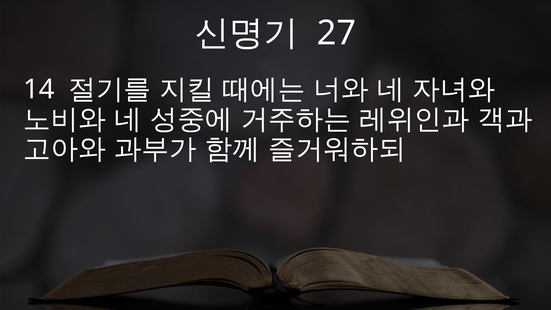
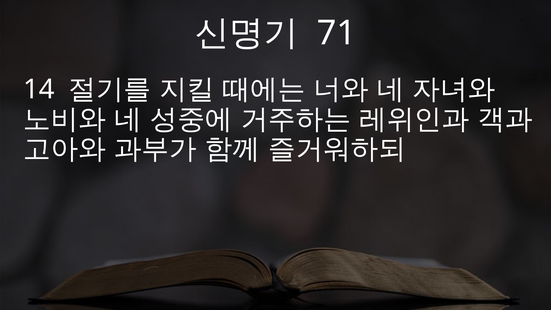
27: 27 -> 71
